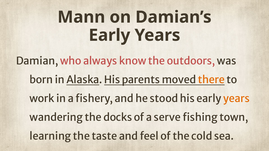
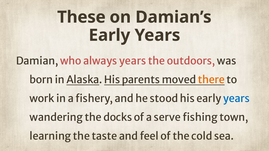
Mann: Mann -> These
always know: know -> years
years at (236, 99) colour: orange -> blue
